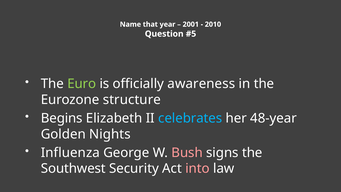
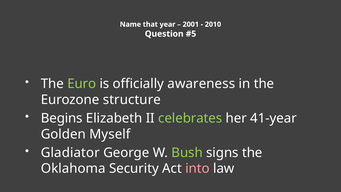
celebrates colour: light blue -> light green
48-year: 48-year -> 41-year
Nights: Nights -> Myself
Influenza: Influenza -> Gladiator
Bush colour: pink -> light green
Southwest: Southwest -> Oklahoma
